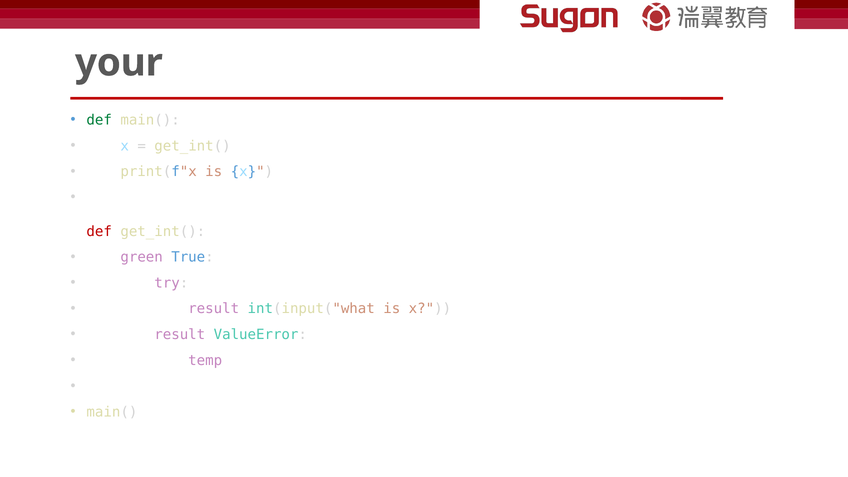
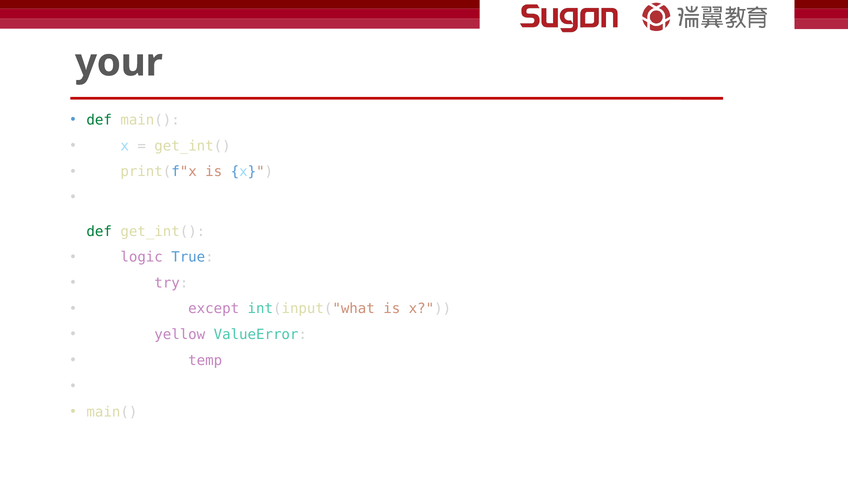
def at (99, 231) colour: red -> green
green: green -> logic
result at (214, 309): result -> except
result at (180, 335): result -> yellow
